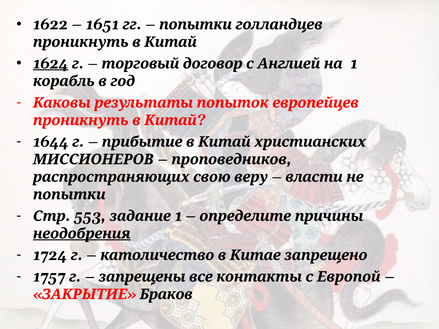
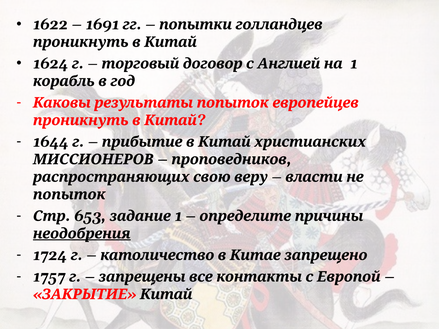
1651: 1651 -> 1691
1624 underline: present -> none
попытки at (69, 195): попытки -> попыток
553: 553 -> 653
ЗАКРЫТИЕ Браков: Браков -> Китай
